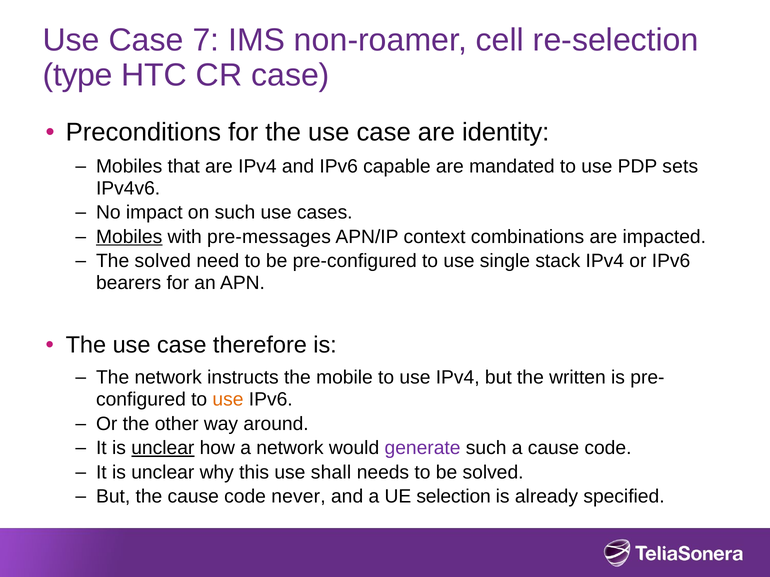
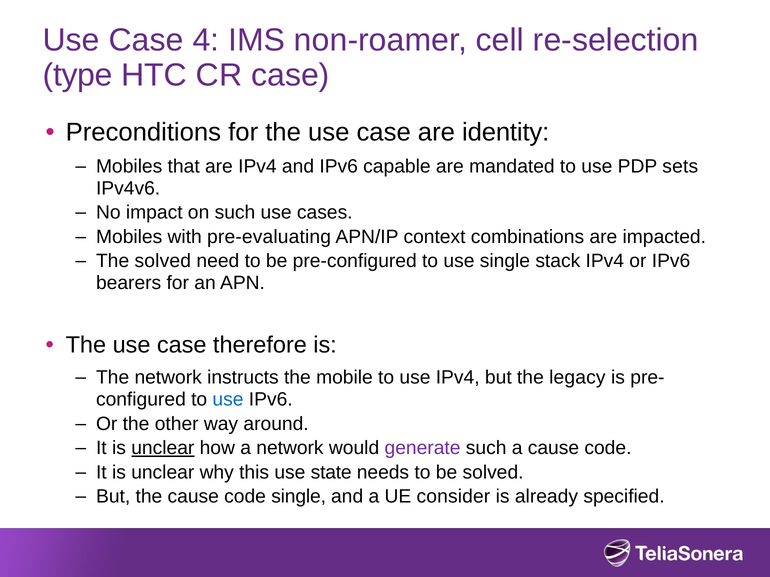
7: 7 -> 4
Mobiles at (129, 237) underline: present -> none
pre-messages: pre-messages -> pre-evaluating
written: written -> legacy
use at (228, 400) colour: orange -> blue
shall: shall -> state
code never: never -> single
selection: selection -> consider
